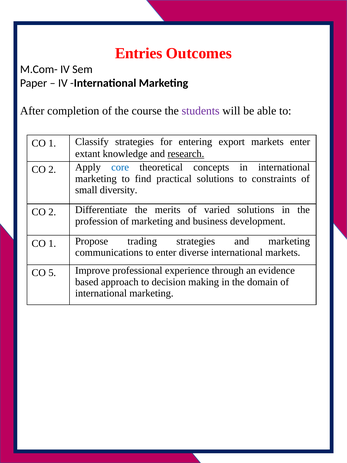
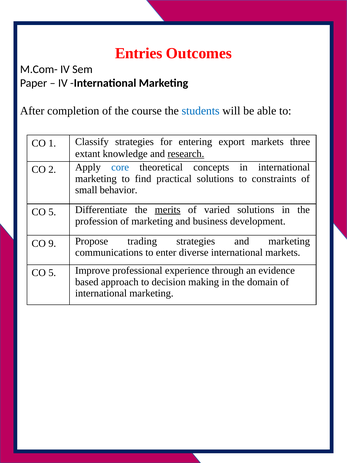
students colour: purple -> blue
markets enter: enter -> three
diversity: diversity -> behavior
2 at (52, 212): 2 -> 5
merits underline: none -> present
1 at (52, 243): 1 -> 9
